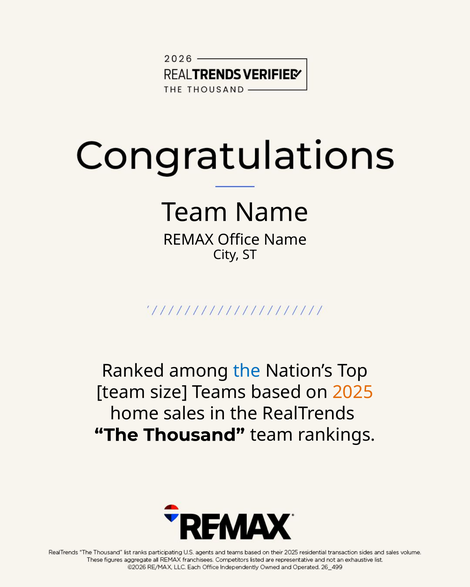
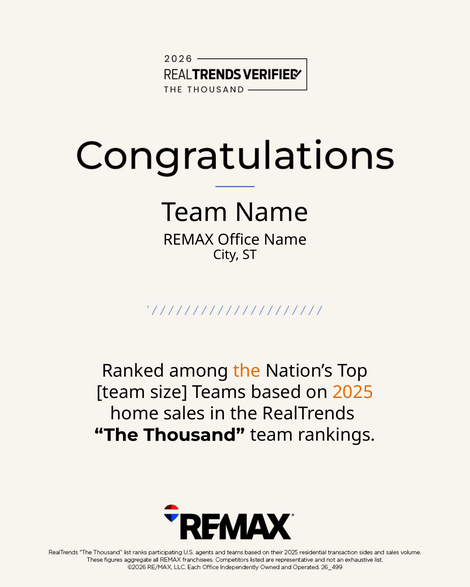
the at (247, 371) colour: blue -> orange
